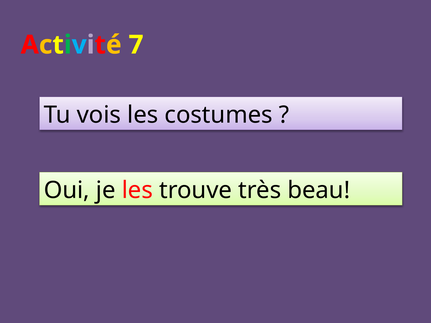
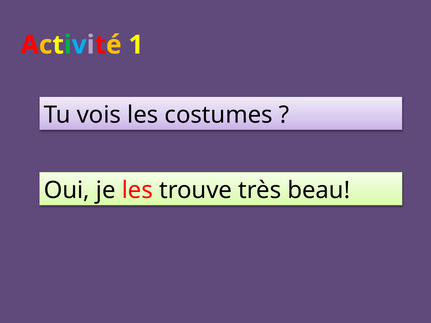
7: 7 -> 1
